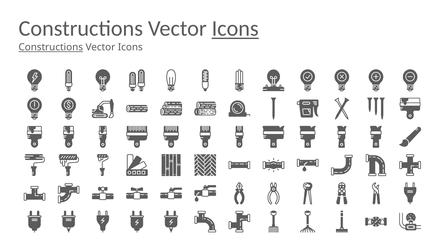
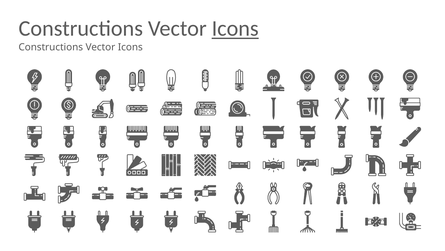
Constructions at (51, 47) underline: present -> none
